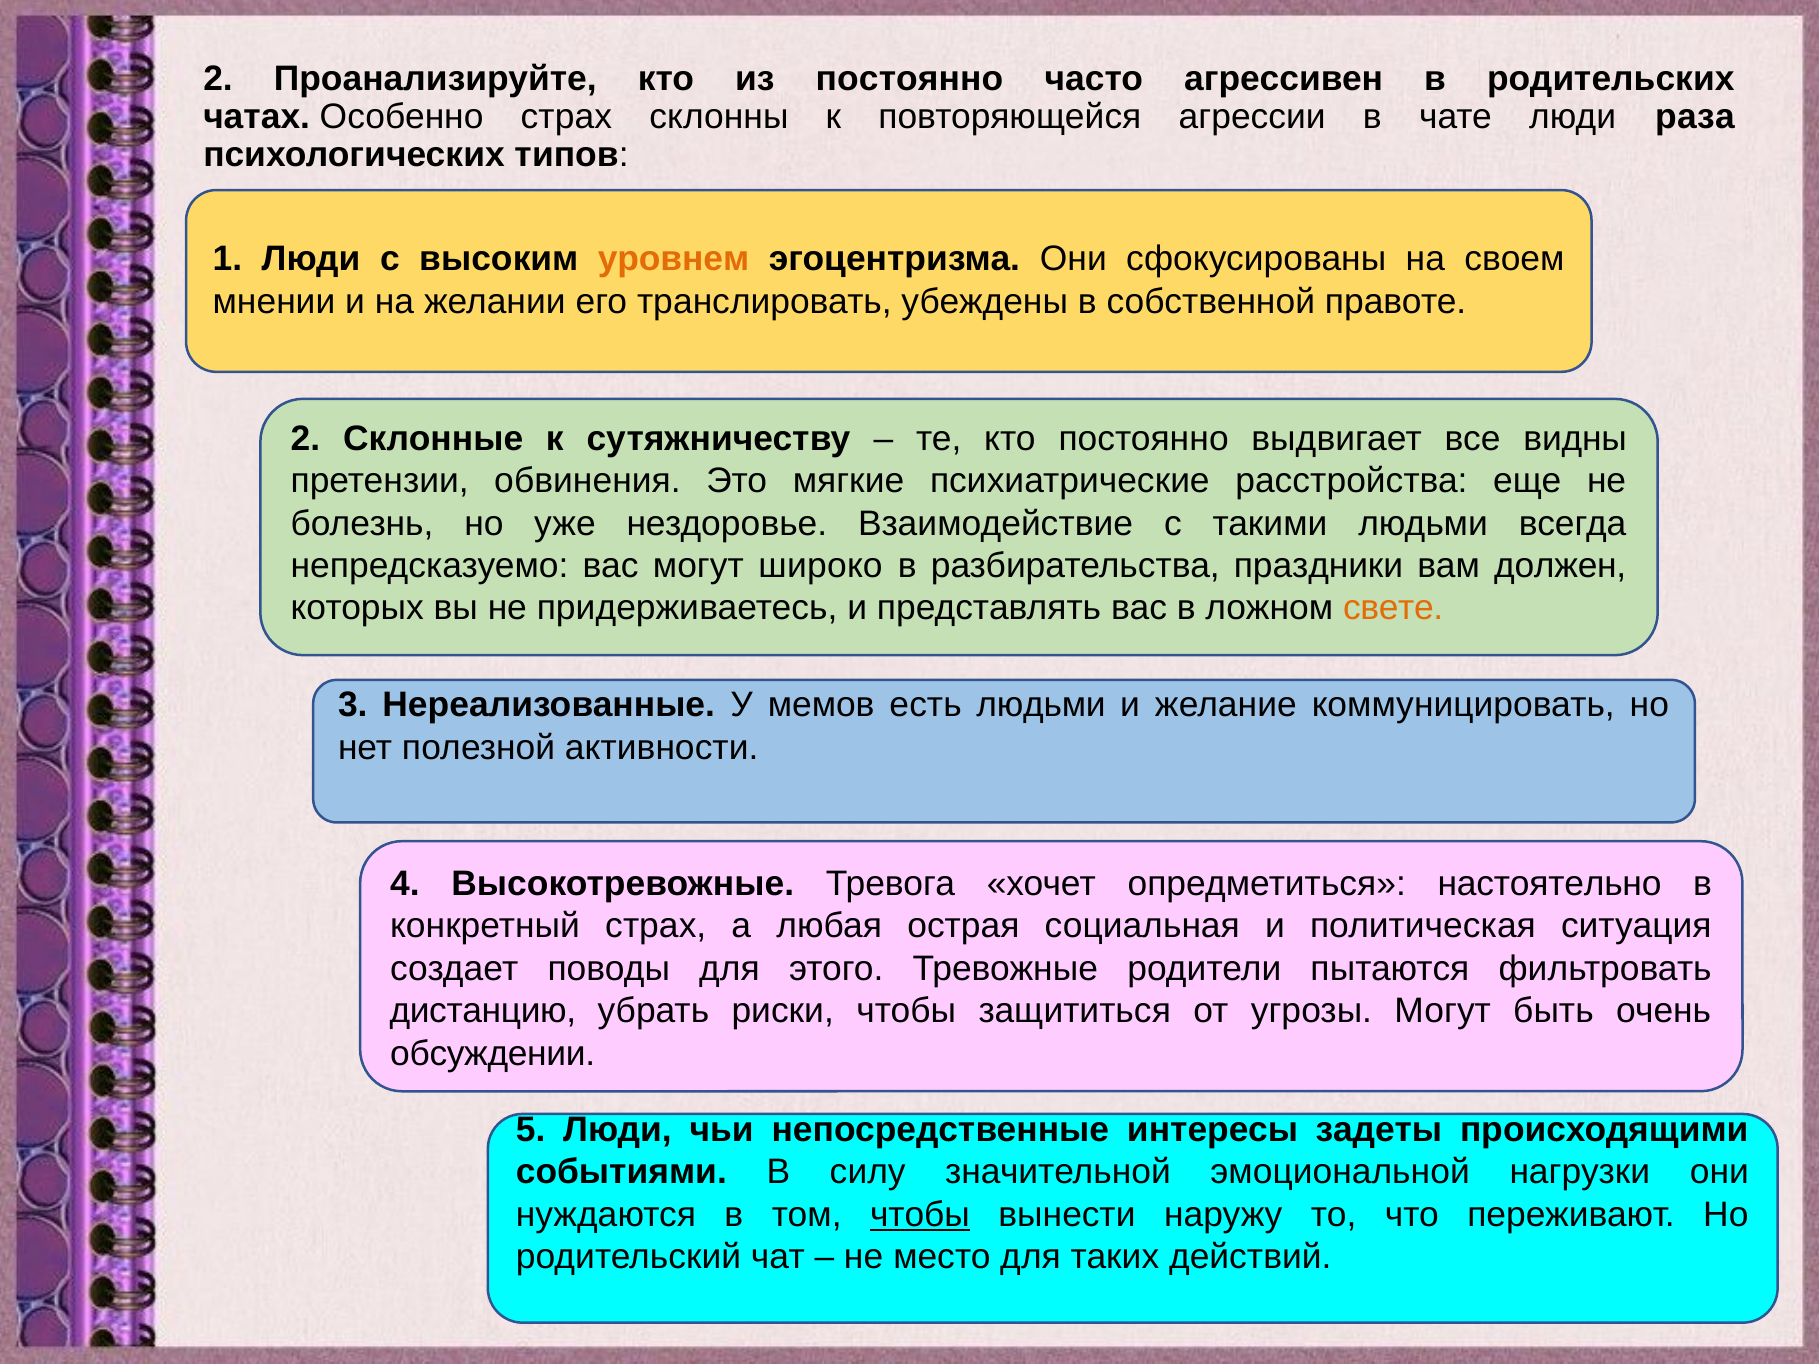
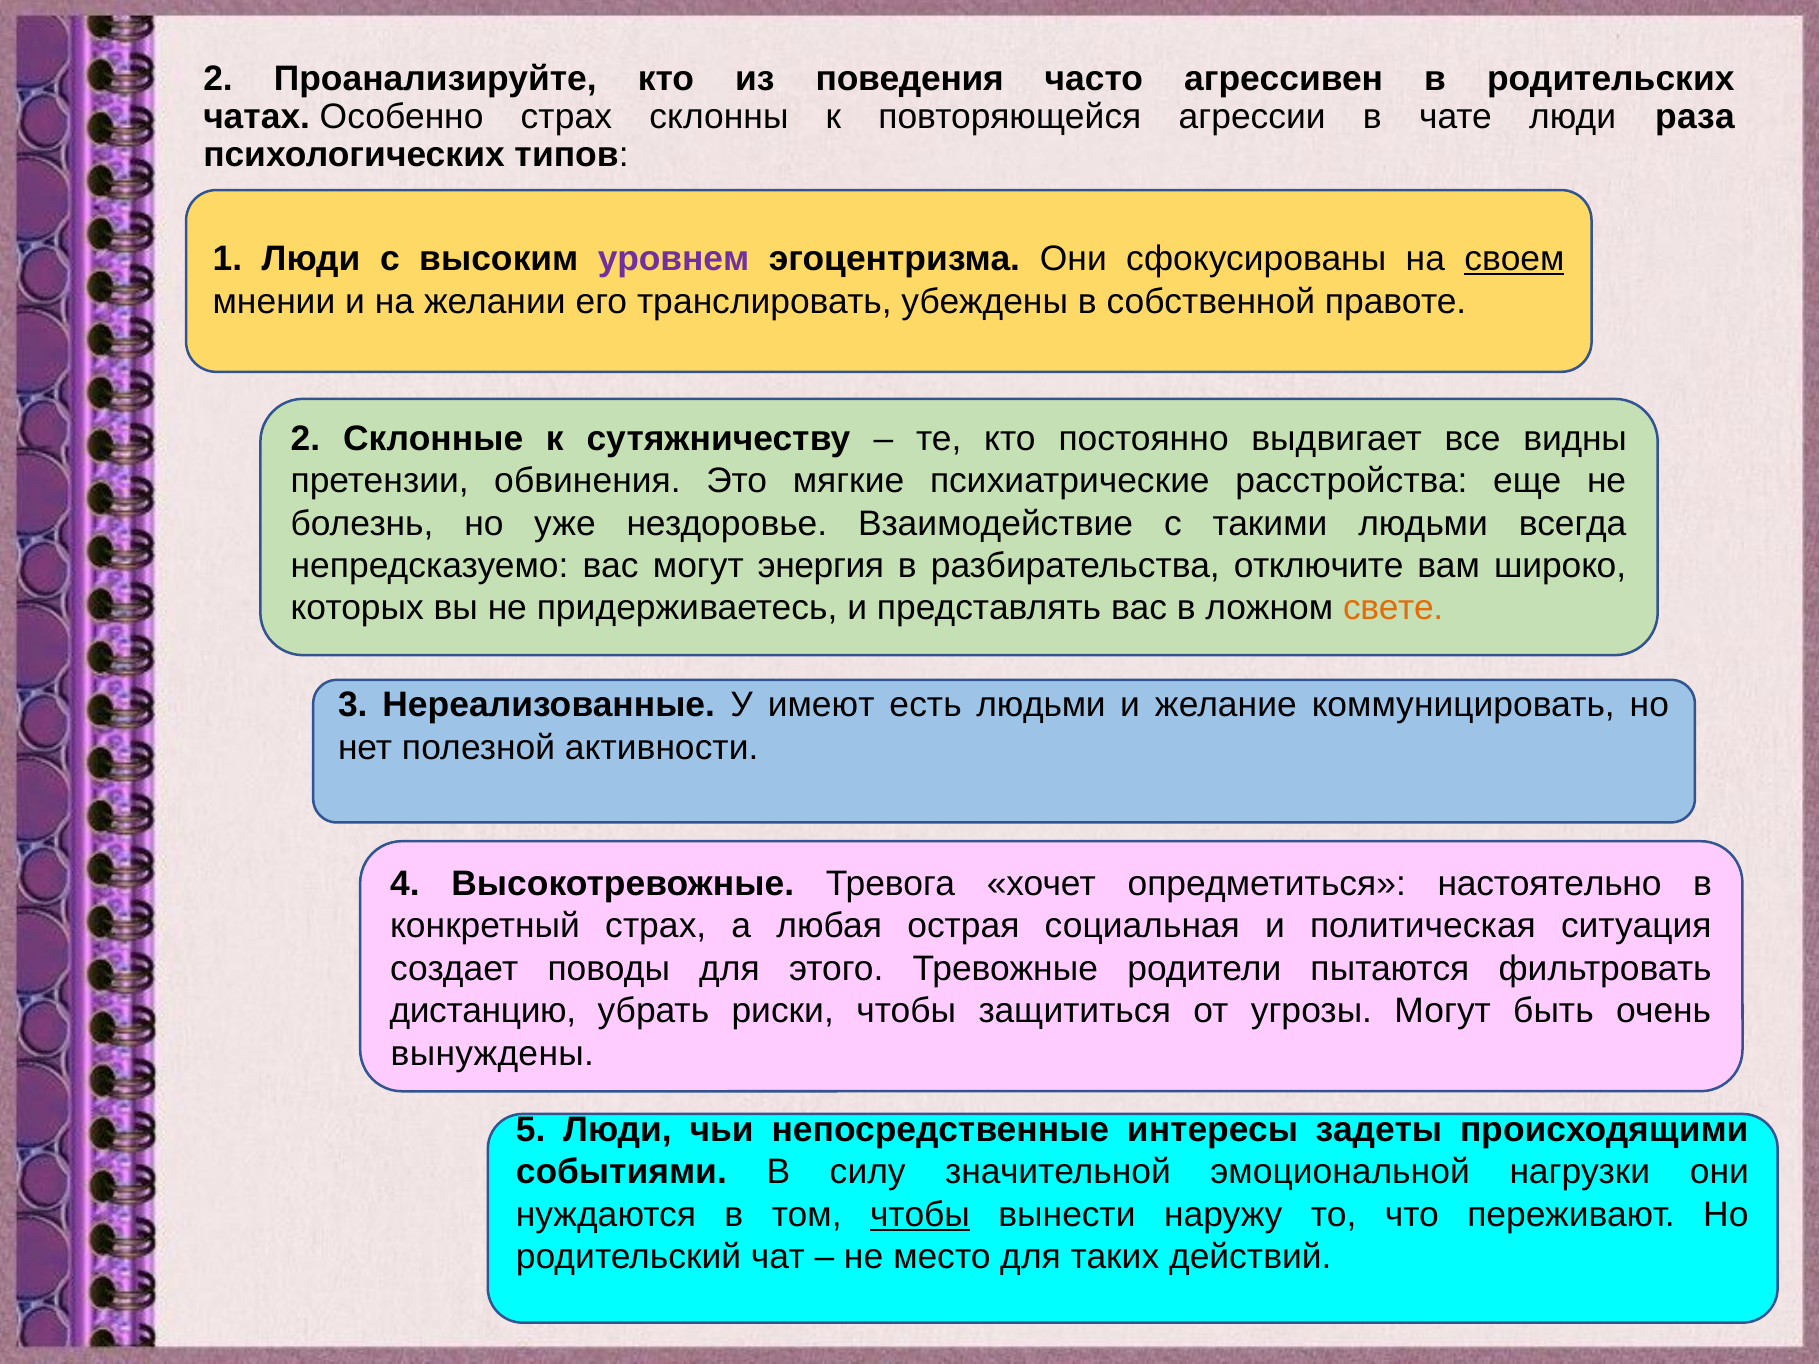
из постоянно: постоянно -> поведения
уровнем colour: orange -> purple
своем underline: none -> present
широко: широко -> энергия
праздники: праздники -> отключите
должен: должен -> широко
мемов: мемов -> имеют
обсуждении: обсуждении -> вынуждены
